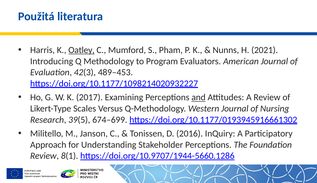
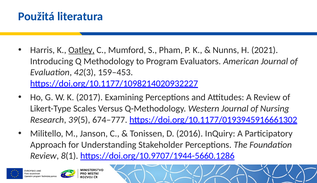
489–453: 489–453 -> 159–453
and underline: present -> none
674–699: 674–699 -> 674–777
